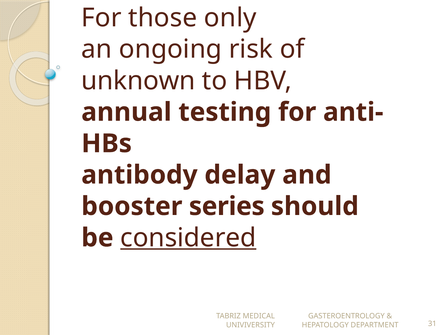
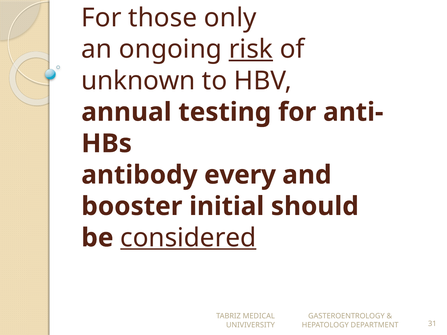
risk underline: none -> present
delay: delay -> every
series: series -> initial
